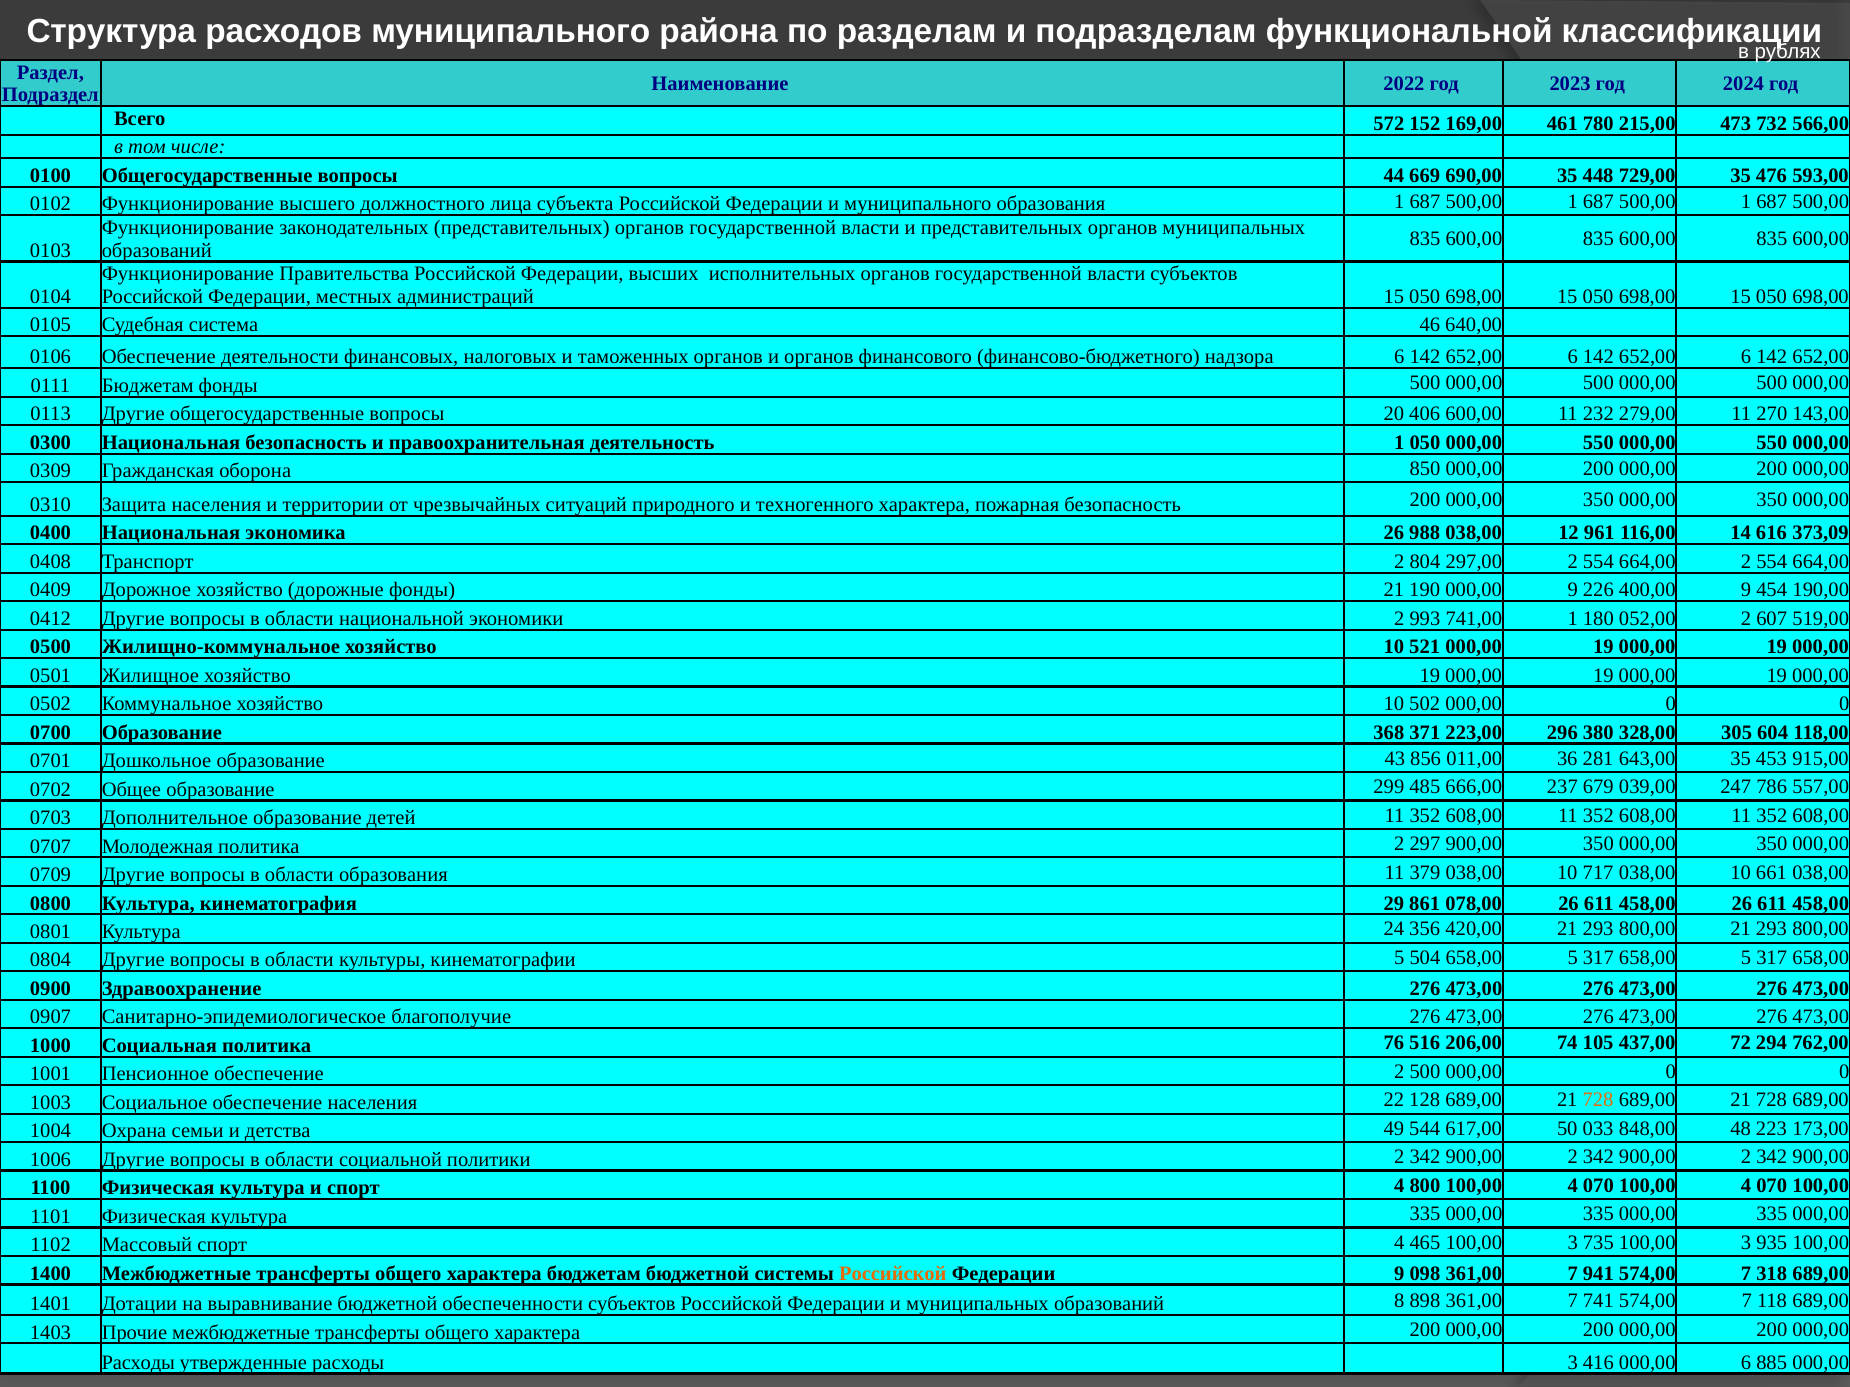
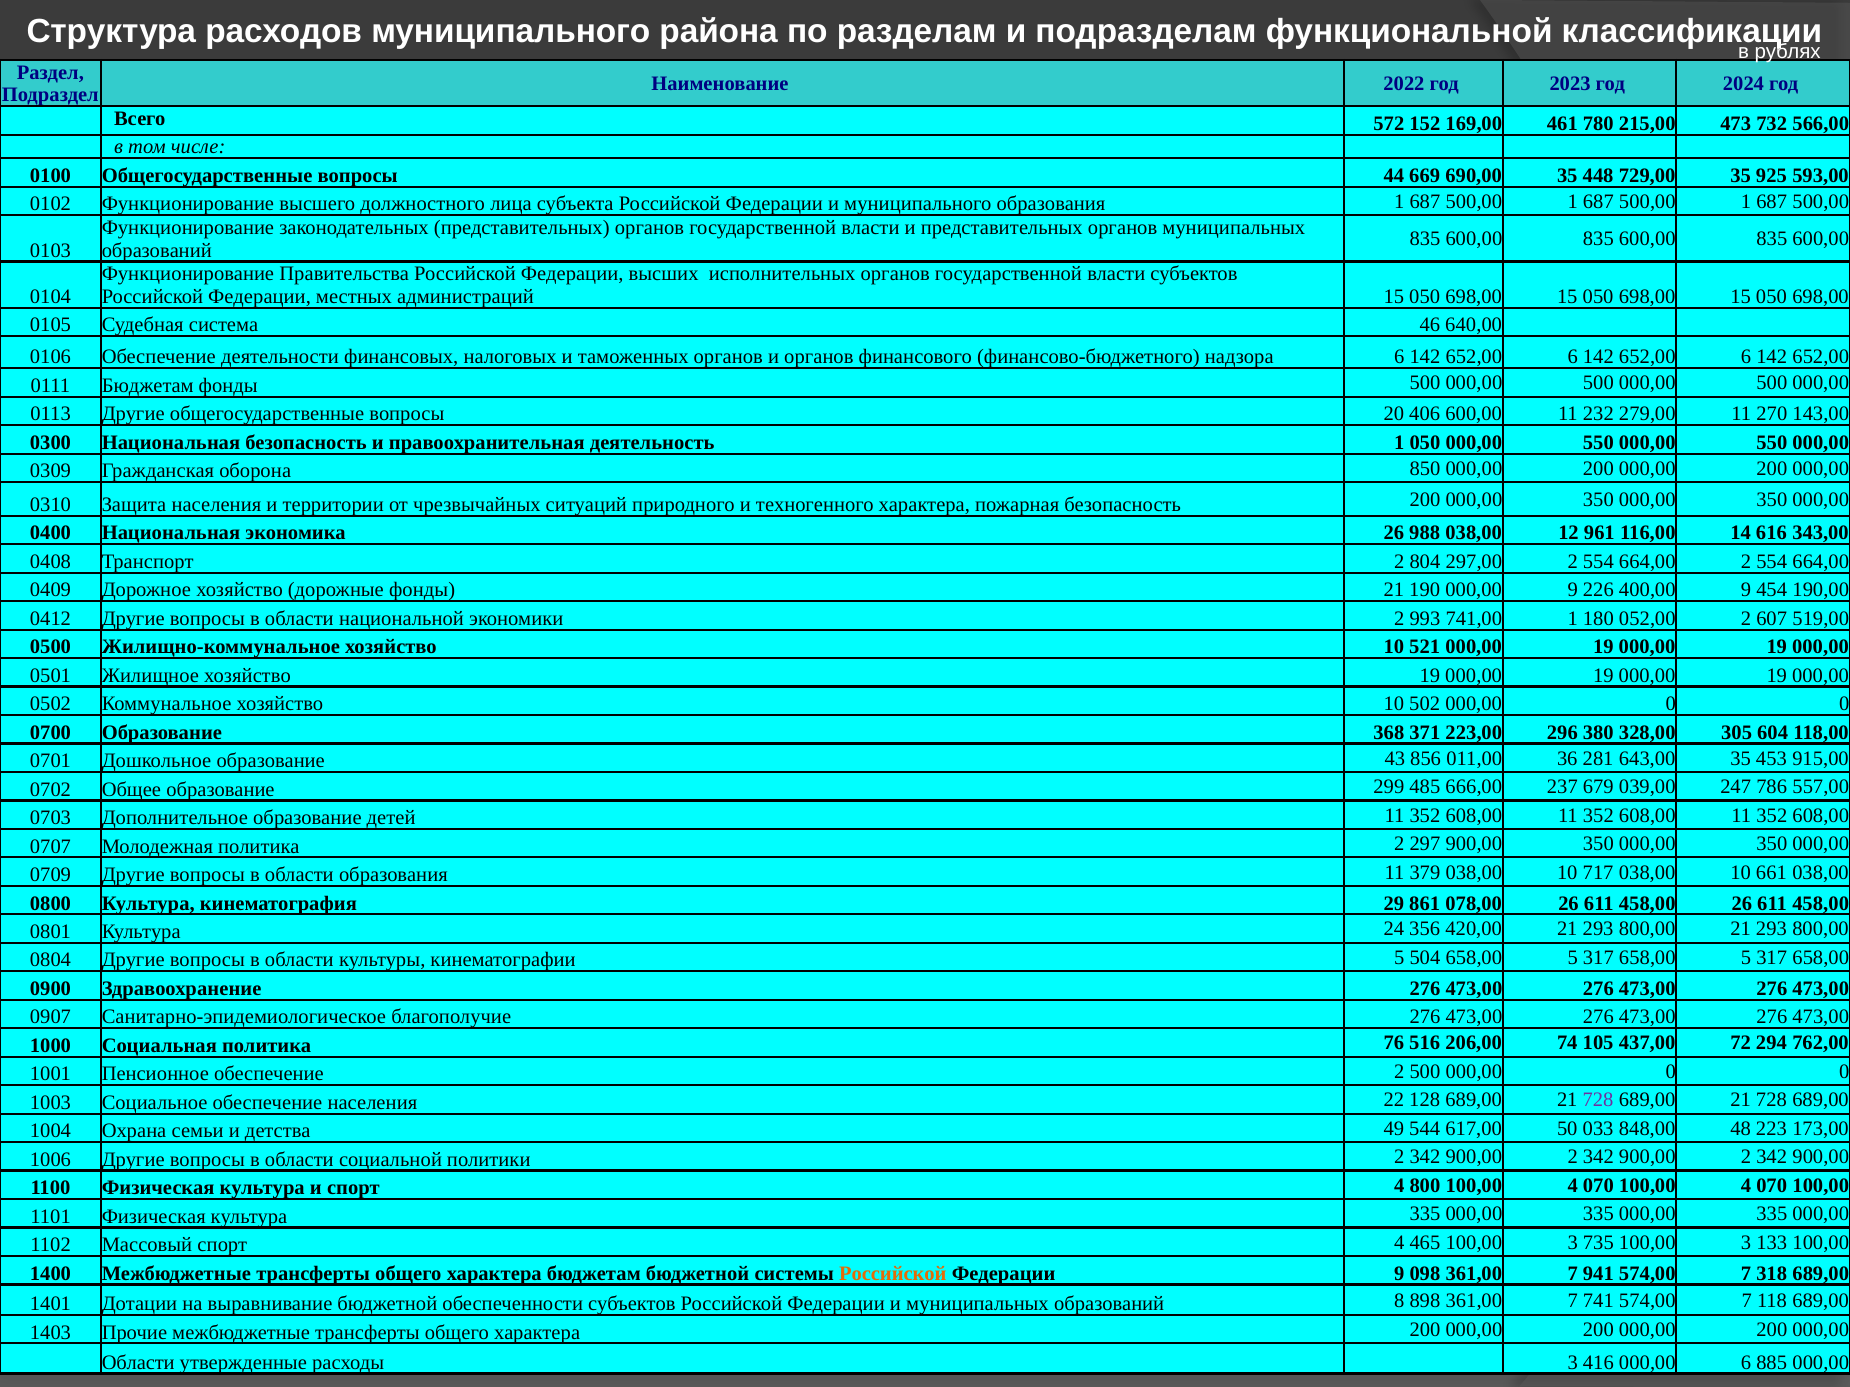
476: 476 -> 925
373,09: 373,09 -> 343,00
728 at (1598, 1100) colour: orange -> purple
935: 935 -> 133
Расходы at (138, 1363): Расходы -> Области
